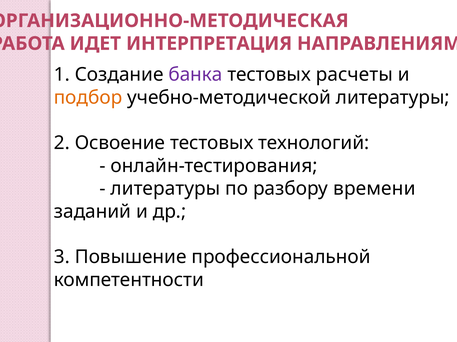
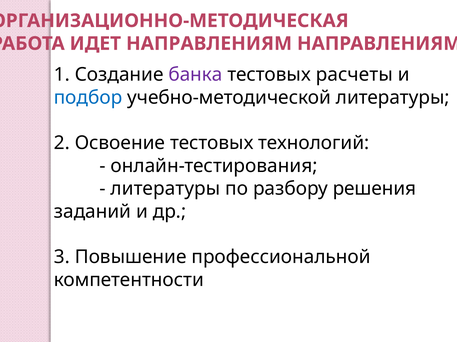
ИДЕТ ИНТЕРПРЕТАЦИЯ: ИНТЕРПРЕТАЦИЯ -> НАПРАВЛЕНИЯМ
подбор colour: orange -> blue
времени: времени -> решения
